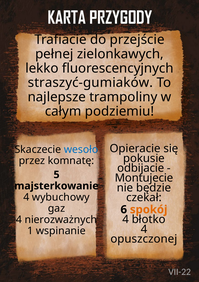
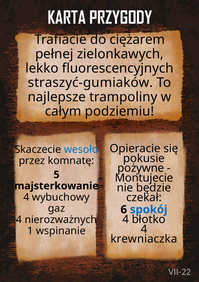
przejście: przejście -> ciężarem
odbijacie: odbijacie -> pożywne
spokój colour: orange -> blue
opuszczonej: opuszczonej -> krewniaczka
